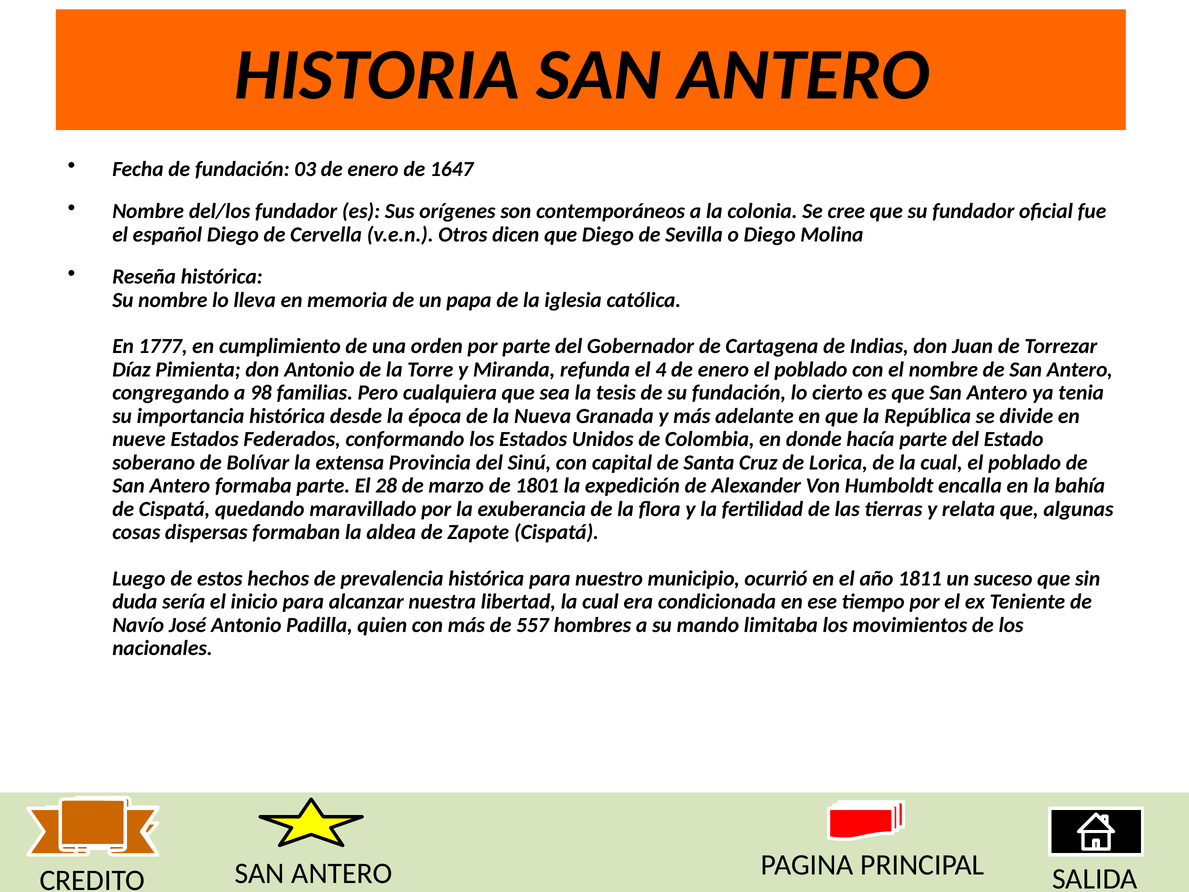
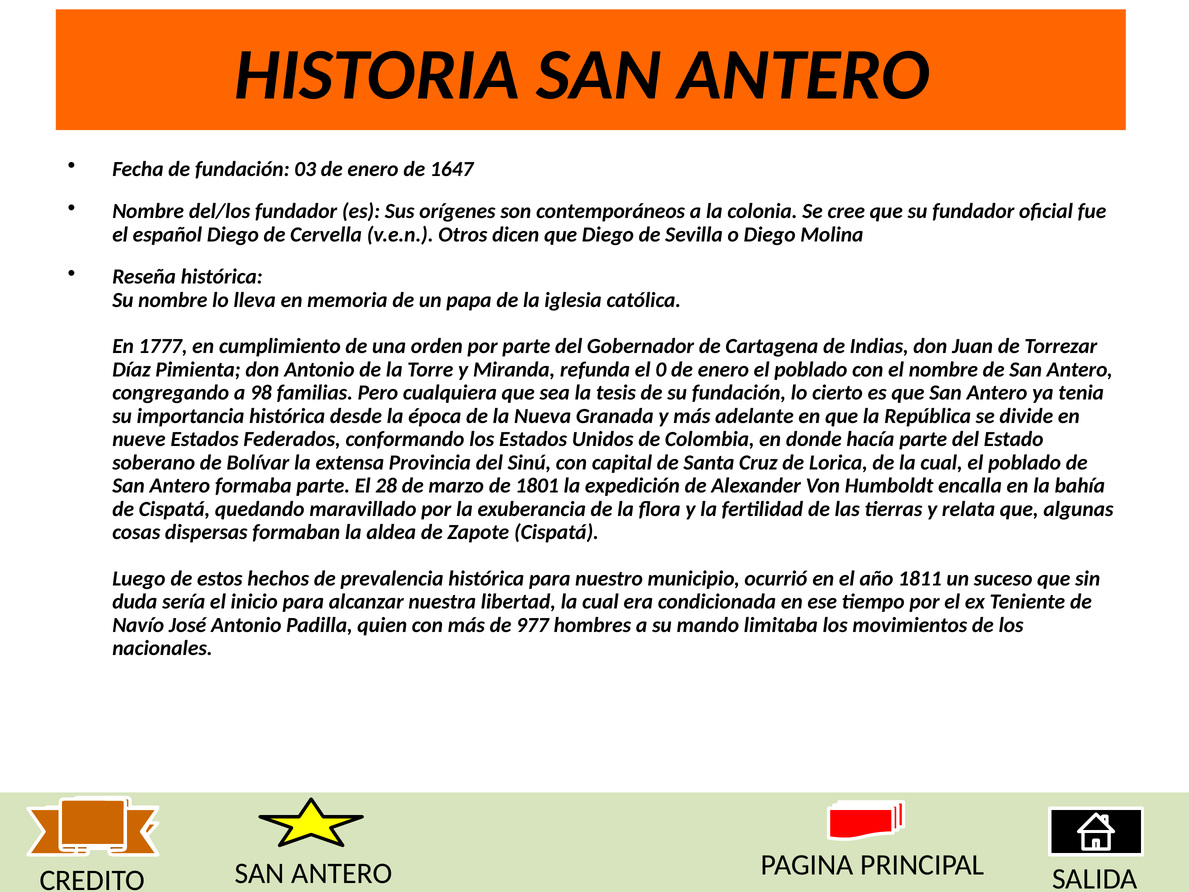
4: 4 -> 0
557: 557 -> 977
